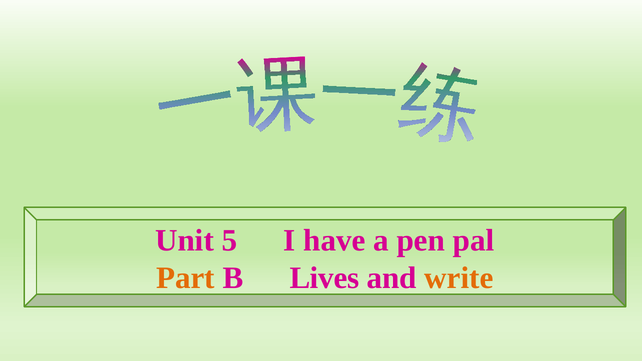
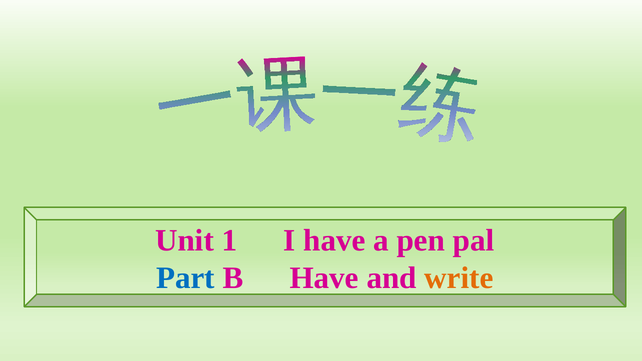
5: 5 -> 1
Part colour: orange -> blue
B Lives: Lives -> Have
